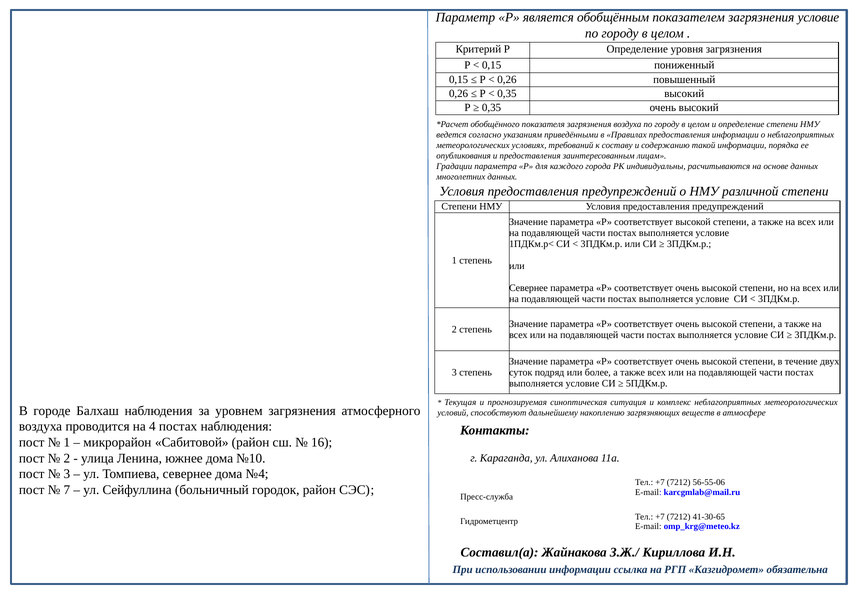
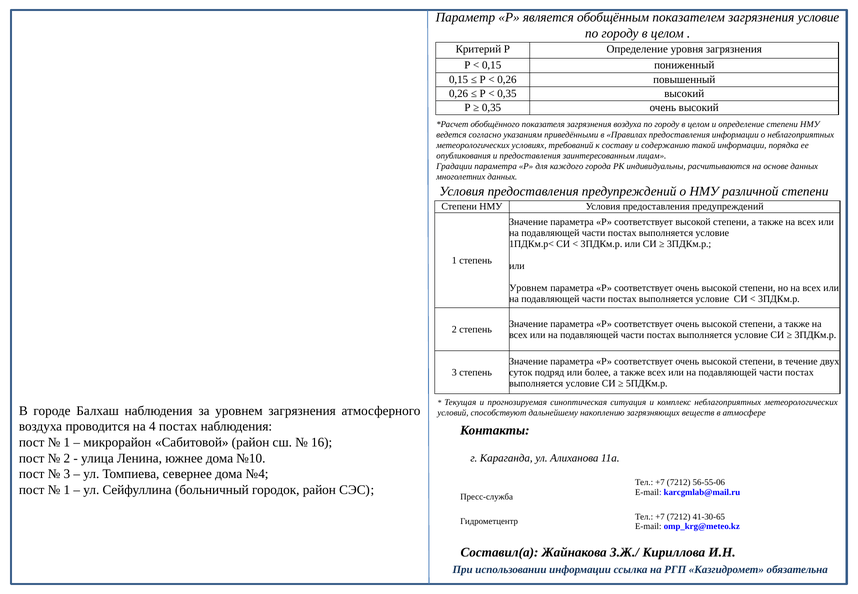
Севернее at (529, 288): Севернее -> Уровнем
7 at (67, 490): 7 -> 1
